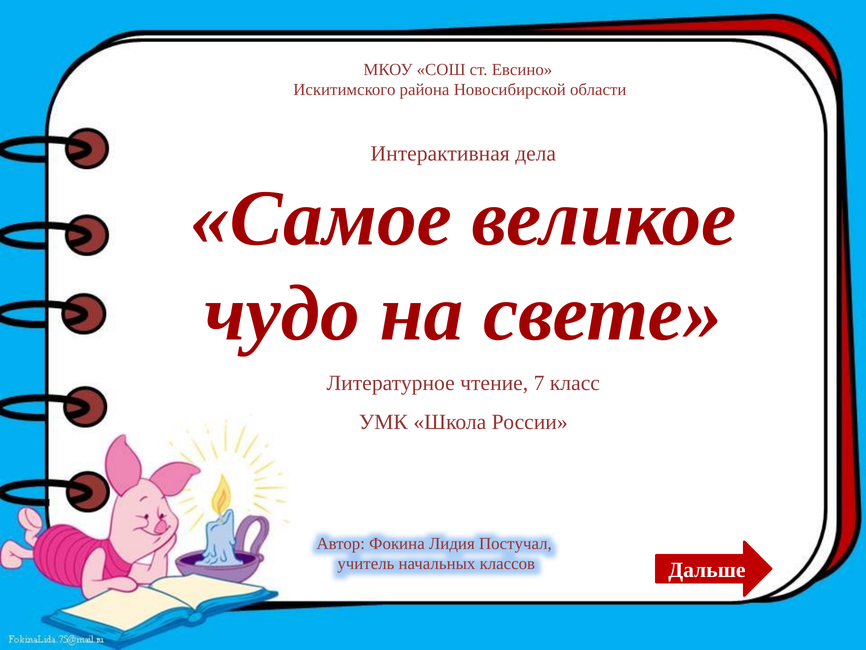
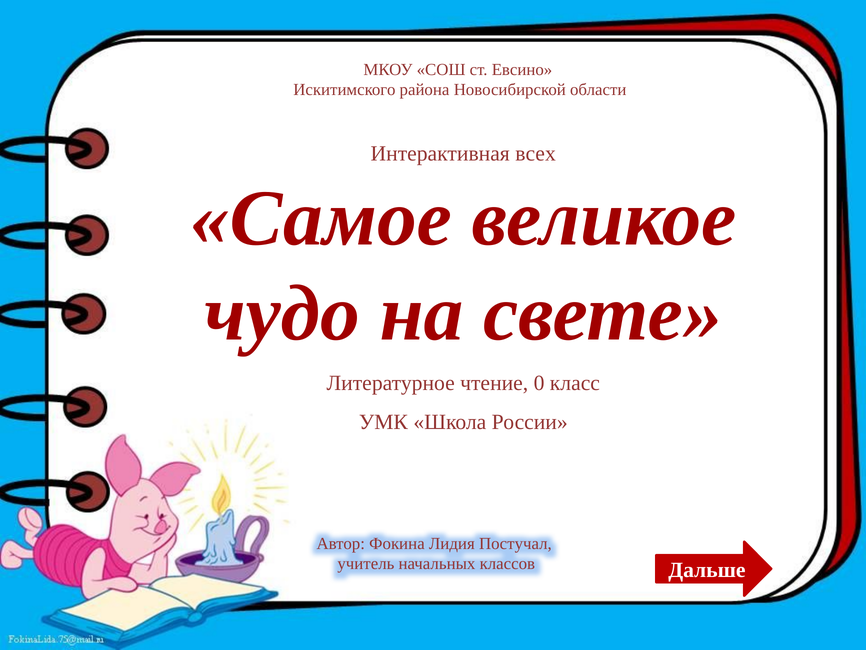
дела: дела -> всех
7: 7 -> 0
